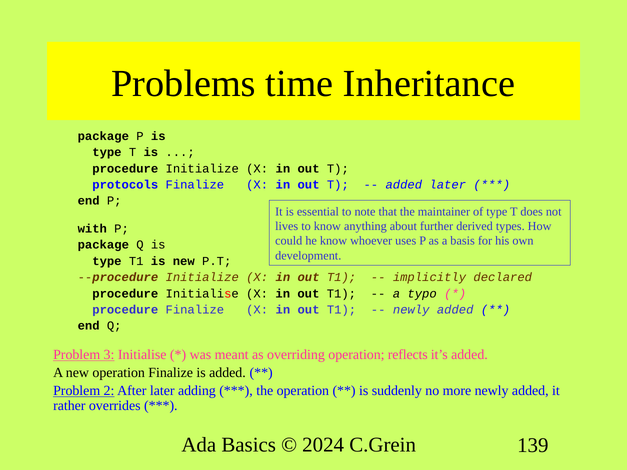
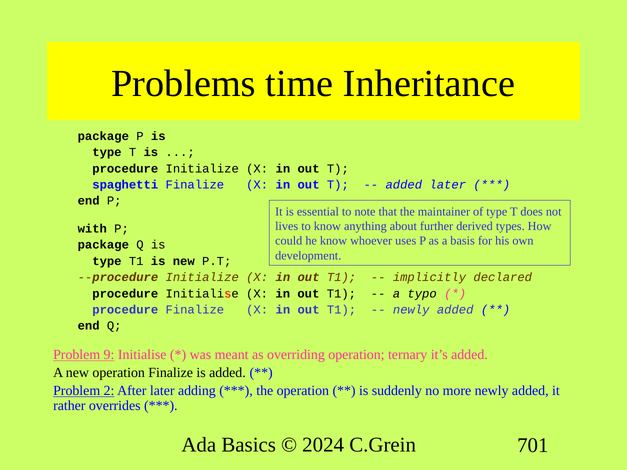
protocols: protocols -> spaghetti
3: 3 -> 9
reflects: reflects -> ternary
139: 139 -> 701
